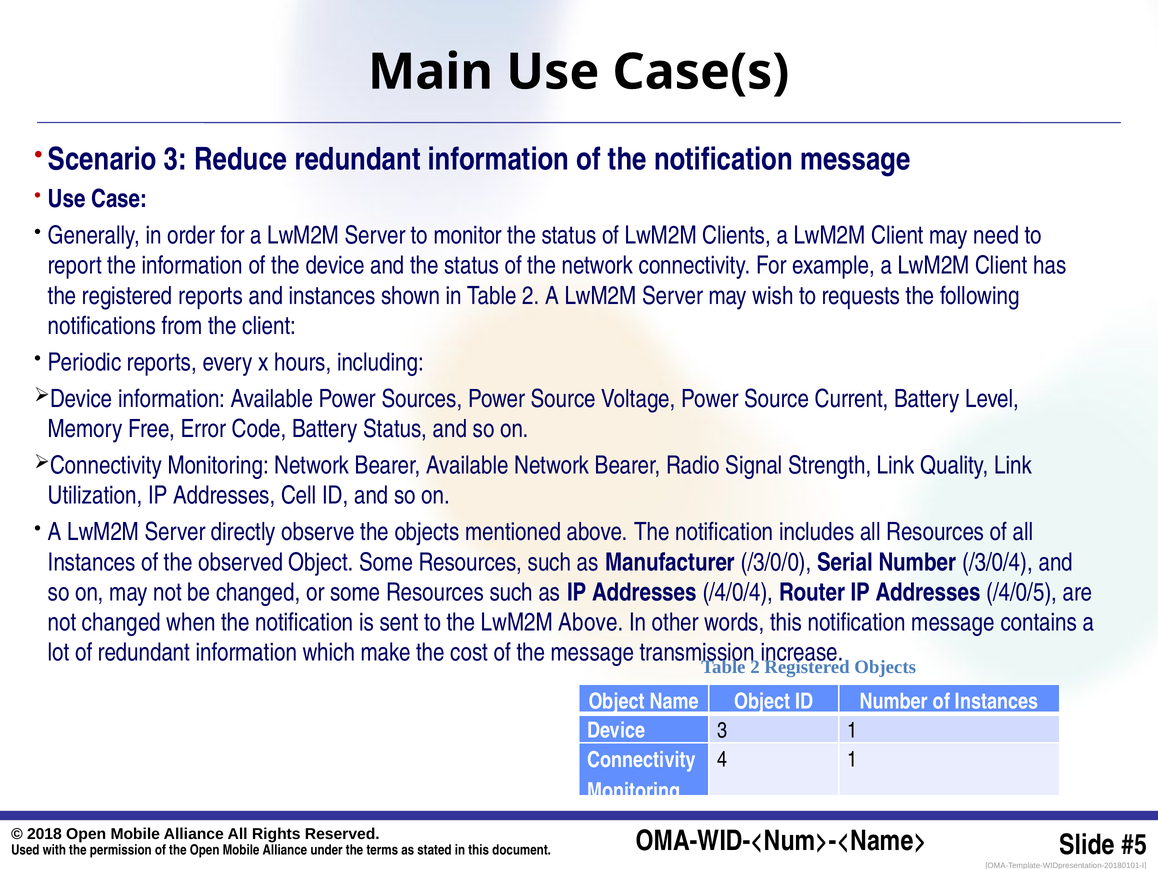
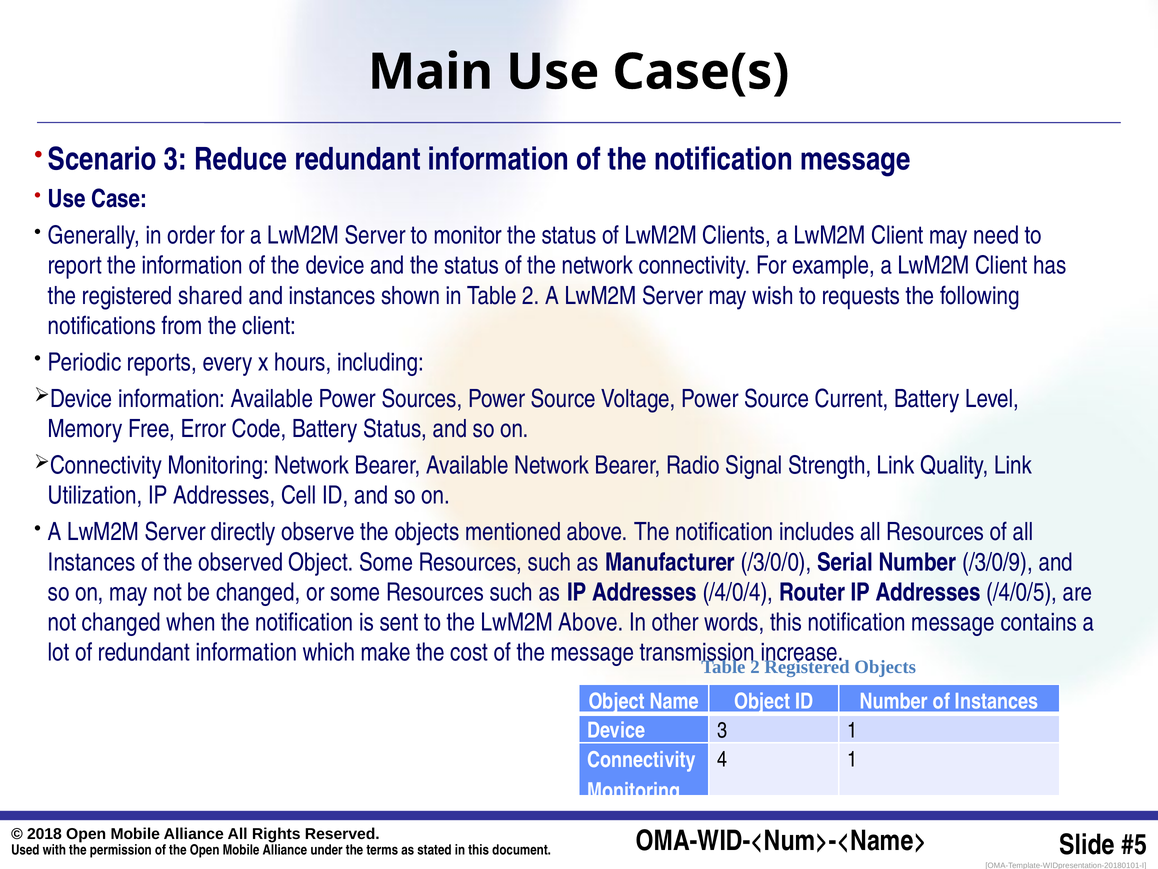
registered reports: reports -> shared
/3/0/4: /3/0/4 -> /3/0/9
